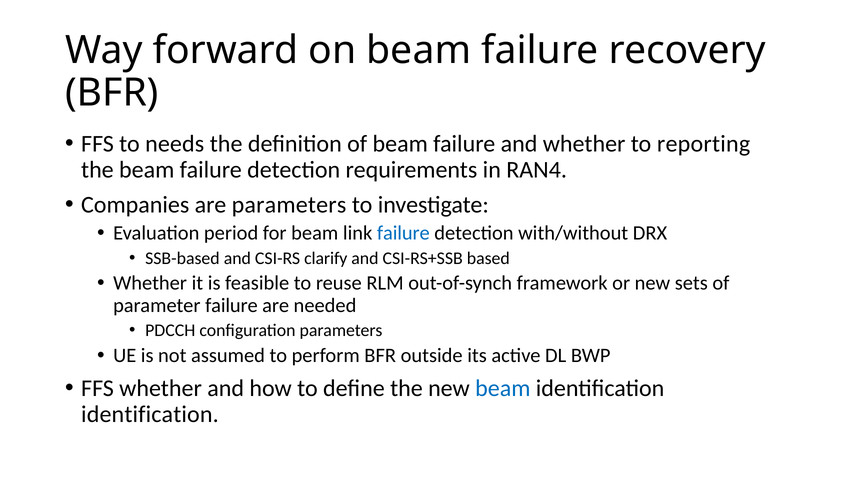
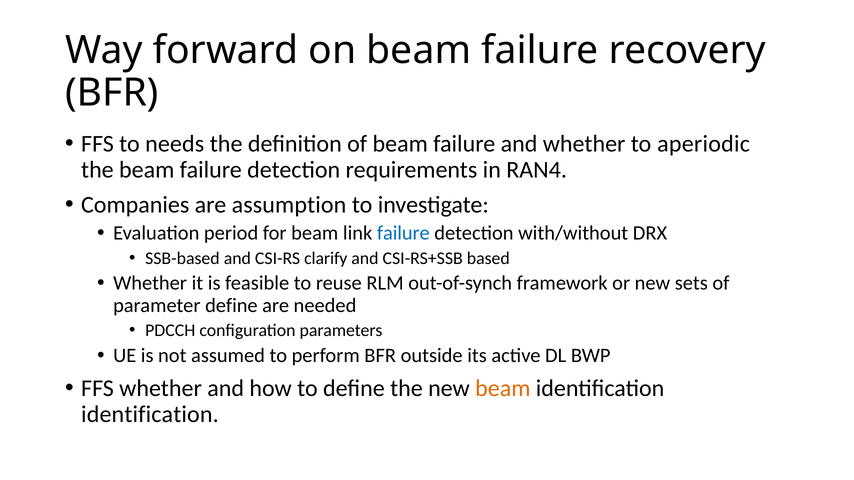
reporting: reporting -> aperiodic
are parameters: parameters -> assumption
parameter failure: failure -> define
beam at (503, 389) colour: blue -> orange
